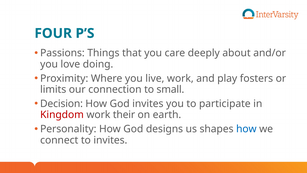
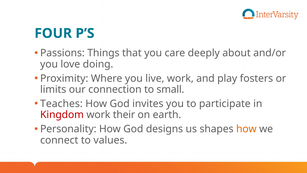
Decision: Decision -> Teaches
how at (246, 129) colour: blue -> orange
to invites: invites -> values
